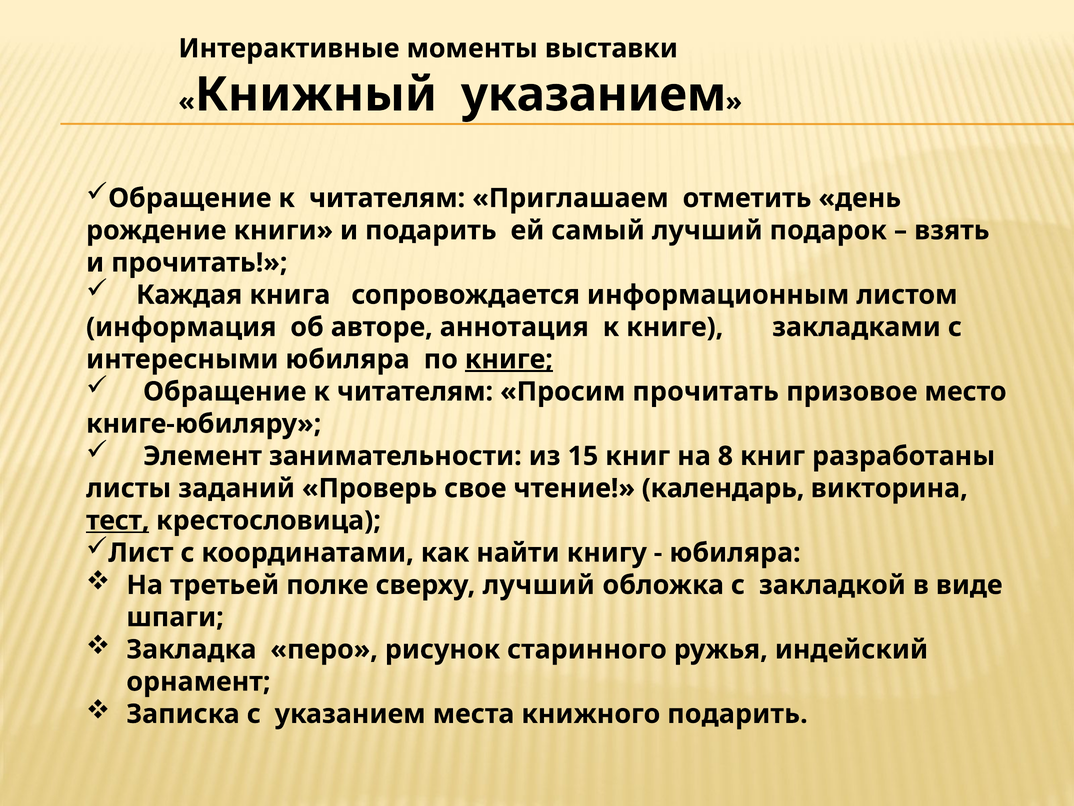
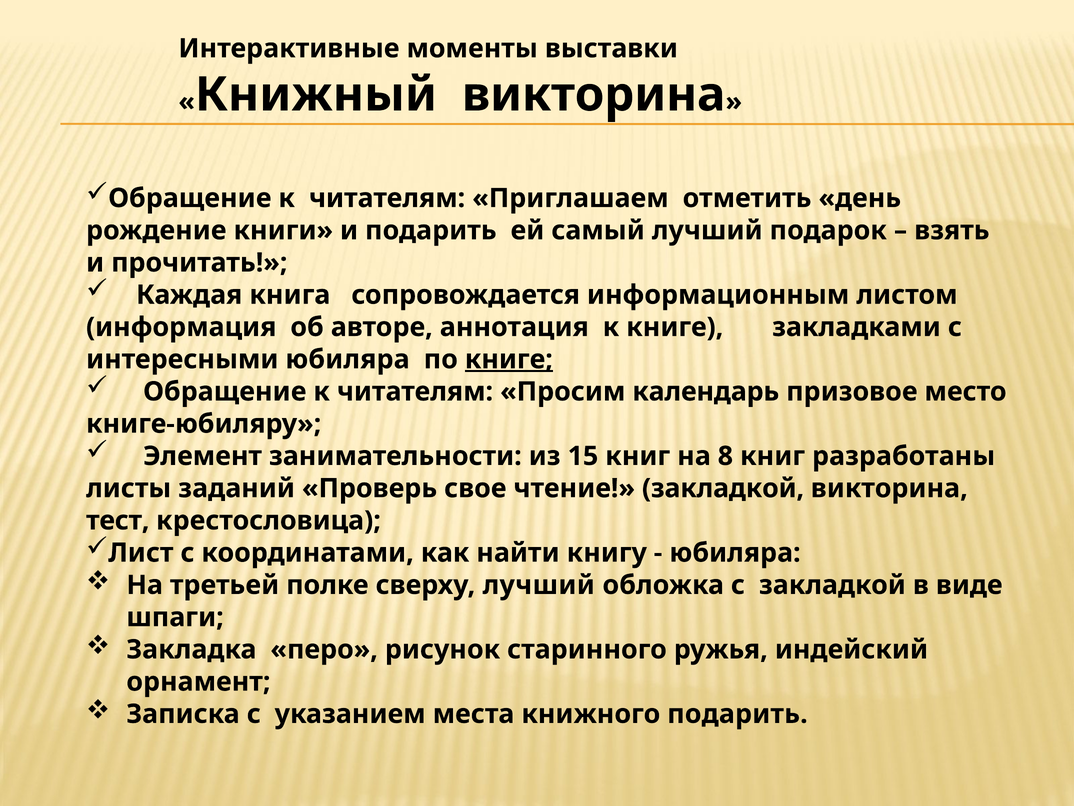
Книжный указанием: указанием -> викторина
Просим прочитать: прочитать -> календарь
чтение календарь: календарь -> закладкой
тест underline: present -> none
